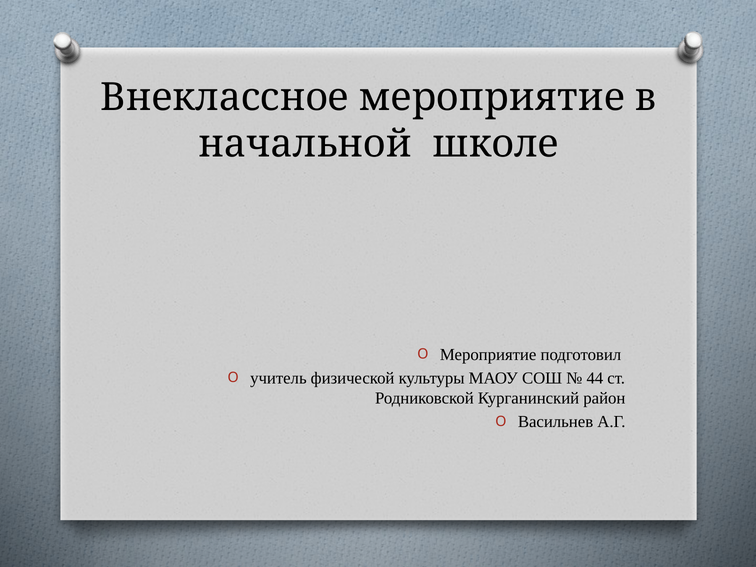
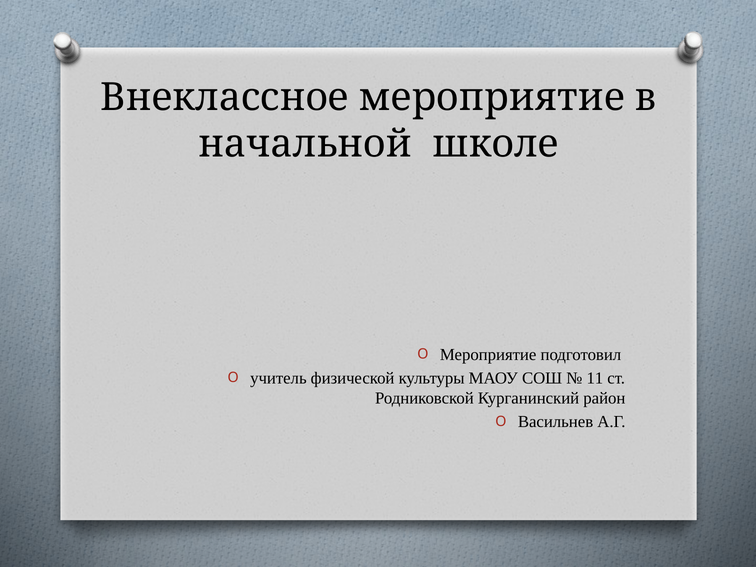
44: 44 -> 11
